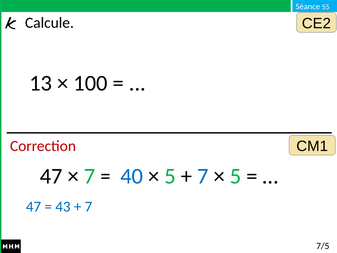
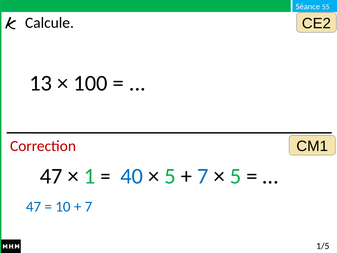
7 at (90, 176): 7 -> 1
43: 43 -> 10
7/5: 7/5 -> 1/5
